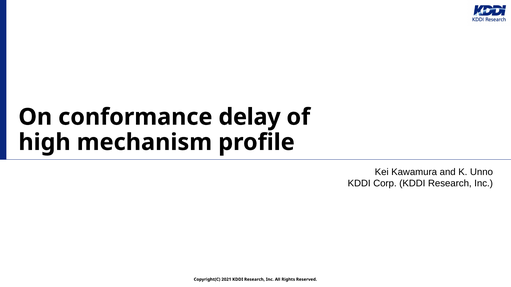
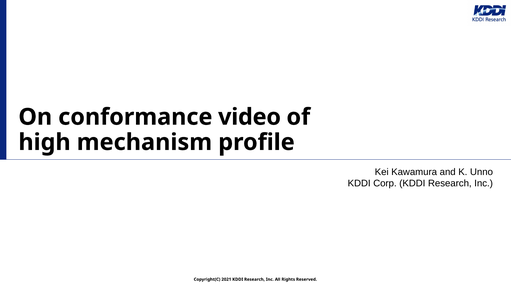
delay: delay -> video
